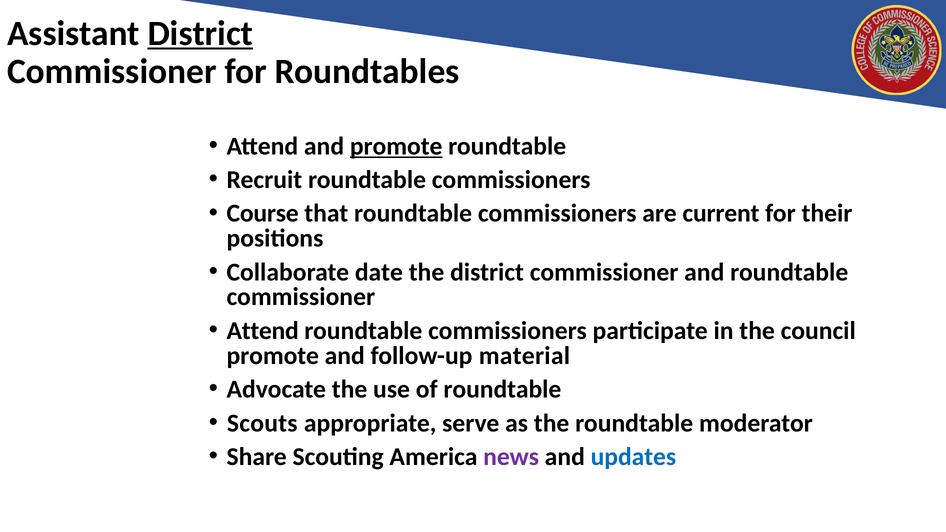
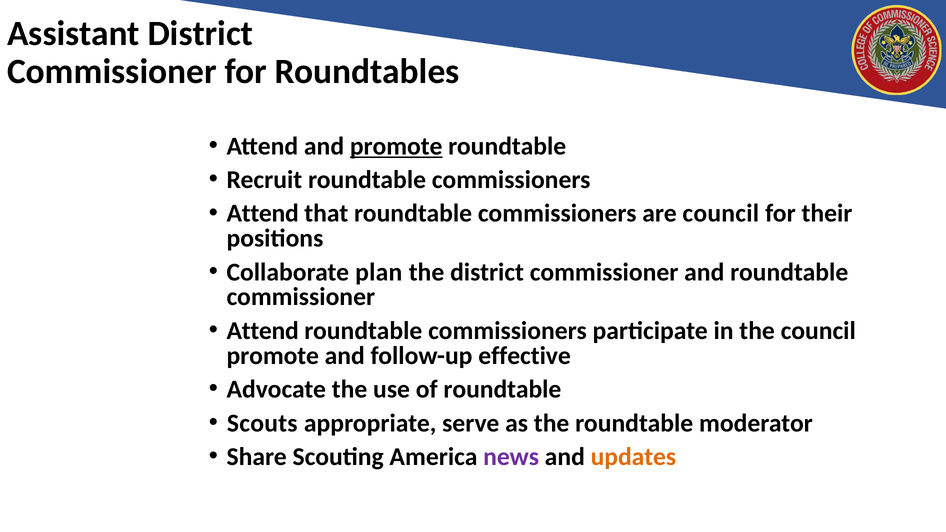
District at (200, 33) underline: present -> none
Course at (263, 214): Course -> Attend
are current: current -> council
date: date -> plan
material: material -> effective
updates colour: blue -> orange
